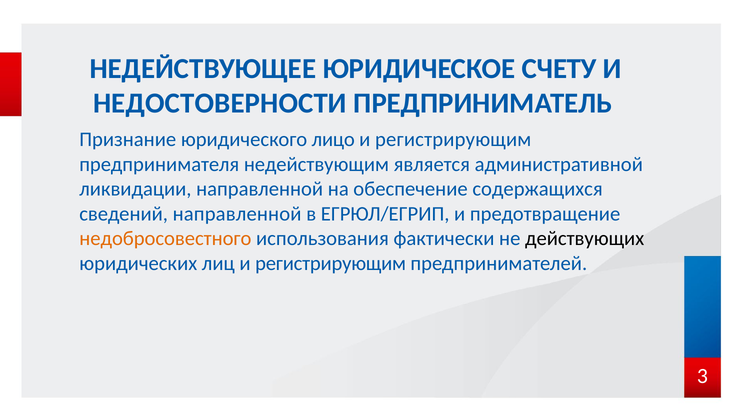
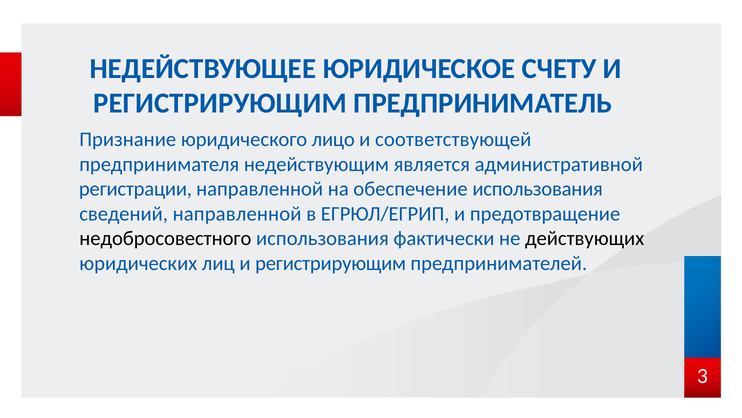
НЕДОСТОВЕРНОСТИ at (220, 103): НЕДОСТОВЕРНОСТИ -> РЕГИСТРИРУЮЩИМ
регистрирующим at (453, 139): регистрирующим -> соответствующей
ликвидации: ликвидации -> регистрации
обеспечение содержащихся: содержащихся -> использования
недобросовестного colour: orange -> black
